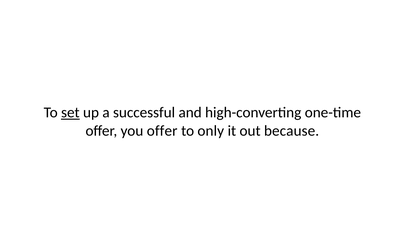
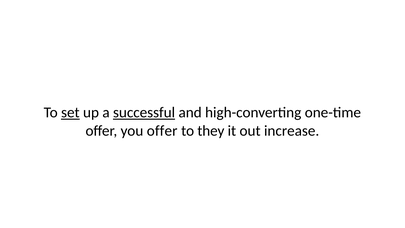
successful underline: none -> present
only: only -> they
because: because -> increase
